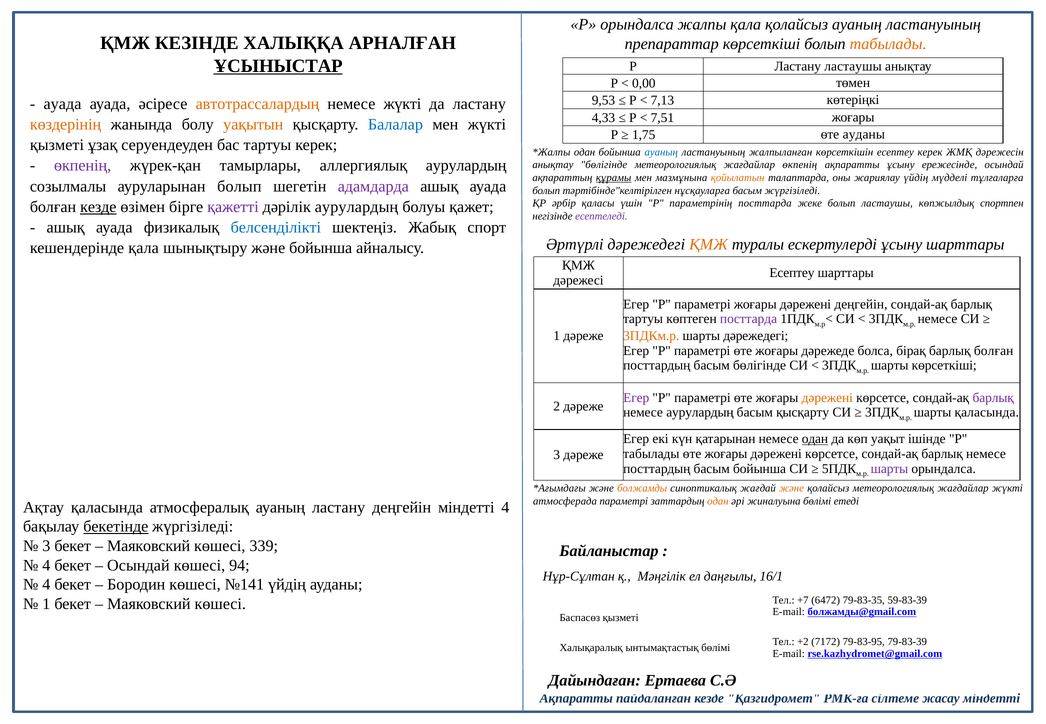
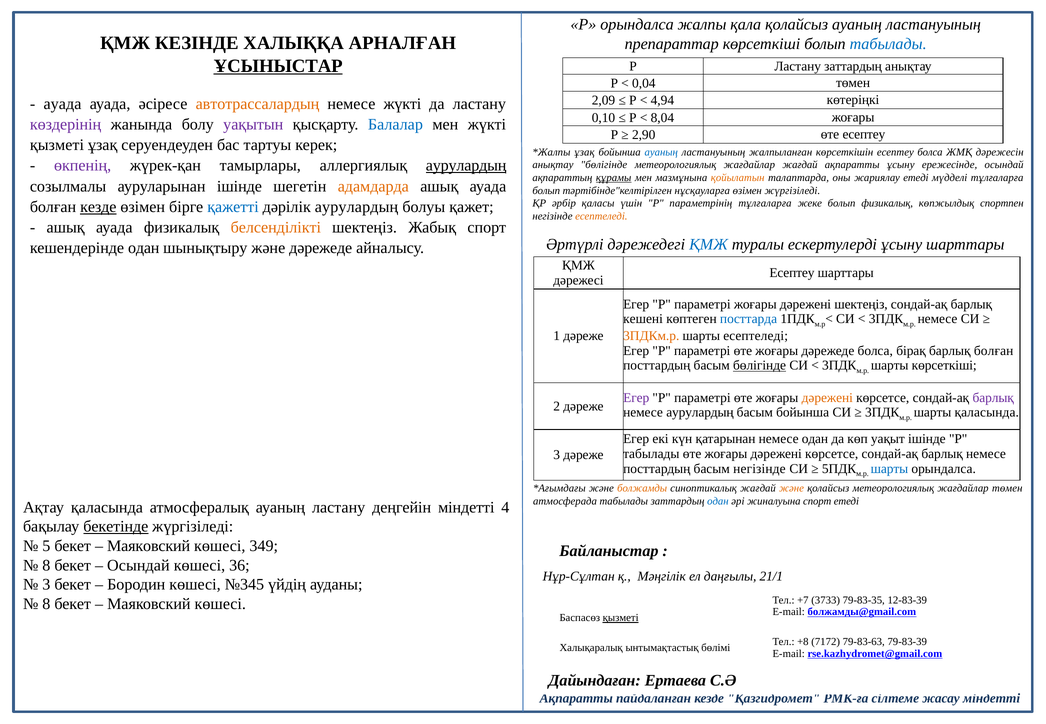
табылады at (888, 44) colour: orange -> blue
Ластану ластаушы: ластаушы -> заттардың
0,00: 0,00 -> 0,04
9,53: 9,53 -> 2,09
7,13: 7,13 -> 4,94
4,33: 4,33 -> 0,10
7,51: 7,51 -> 8,04
көздерінің colour: orange -> purple
уақытын colour: orange -> purple
1,75: 1,75 -> 2,90
өте ауданы: ауданы -> есептеу
одан at (585, 152): одан -> ұзақ
есептеу керек: керек -> болса
аурулардың at (466, 166) underline: none -> present
жағдайлар өкпенің: өкпенің -> жағдай
жариялау үйдің: үйдің -> етеді
ауруларынан болып: болып -> ішінде
адамдарда colour: purple -> orange
нұсқауларға басым: басым -> өзімен
параметрінің посттарда: посттарда -> тұлғаларға
болып ластаушы: ластаушы -> физикалық
қажетті colour: purple -> blue
есептеледі at (601, 216) colour: purple -> orange
белсенділікті colour: blue -> orange
ҚМЖ at (709, 245) colour: orange -> blue
кешендерінде қала: қала -> одан
және бойынша: бойынша -> дәрежеде
дәрежені деңгейін: деңгейін -> шектеңіз
тартуы at (643, 319): тартуы -> кешені
посттарда at (749, 319) colour: purple -> blue
шарты дәрежедегі: дәрежедегі -> есептеледі
бөлігінде at (760, 366) underline: none -> present
басым қысқарту: қысқарту -> бойынша
одан at (815, 439) underline: present -> none
басым бойынша: бойынша -> негізінде
шарты at (889, 469) colour: purple -> blue
жағдайлар жүкті: жүкті -> төмен
атмосферада параметрі: параметрі -> табылады
одан at (718, 501) colour: orange -> blue
жиналуына бөлімі: бөлімі -> спорт
3 at (46, 546): 3 -> 5
339: 339 -> 349
4 at (46, 565): 4 -> 8
94: 94 -> 36
16/1: 16/1 -> 21/1
4 at (46, 585): 4 -> 3
№141: №141 -> №345
6472: 6472 -> 3733
59-83-39: 59-83-39 -> 12-83-39
1 at (46, 604): 1 -> 8
қызметі at (621, 618) underline: none -> present
+2: +2 -> +8
79-83-95: 79-83-95 -> 79-83-63
